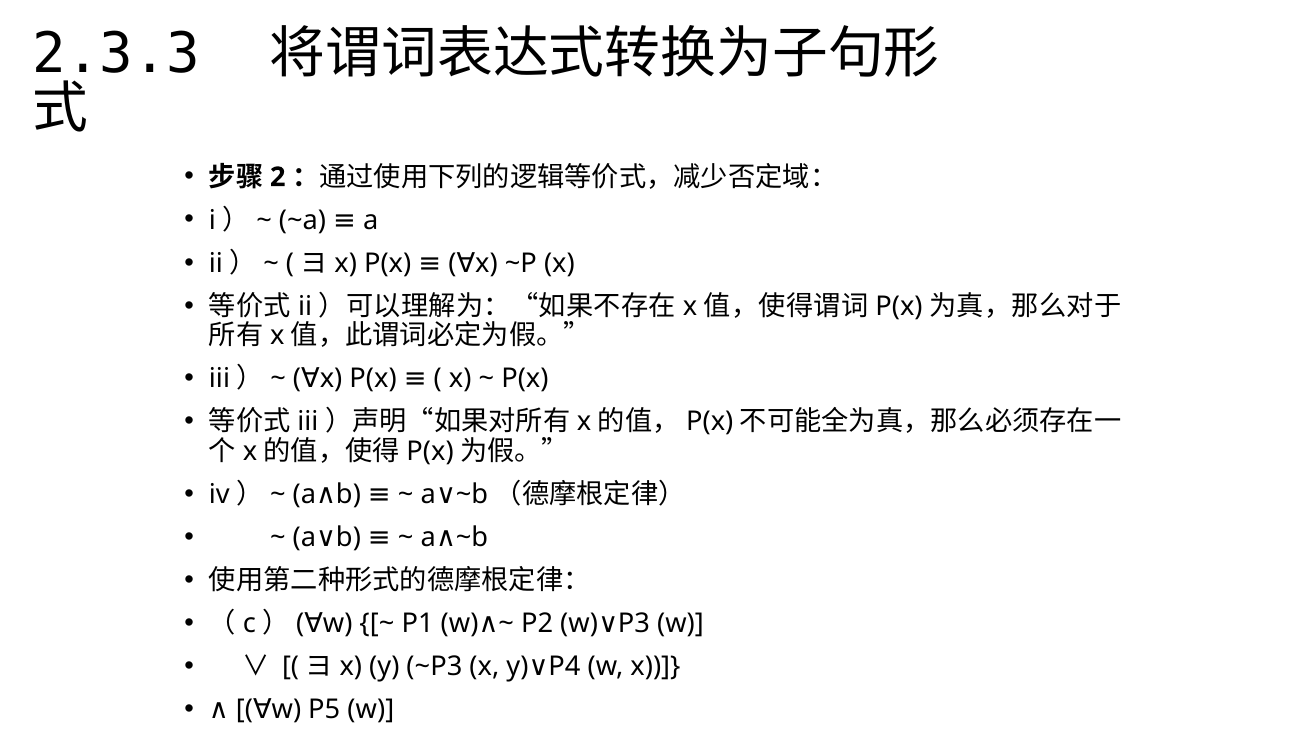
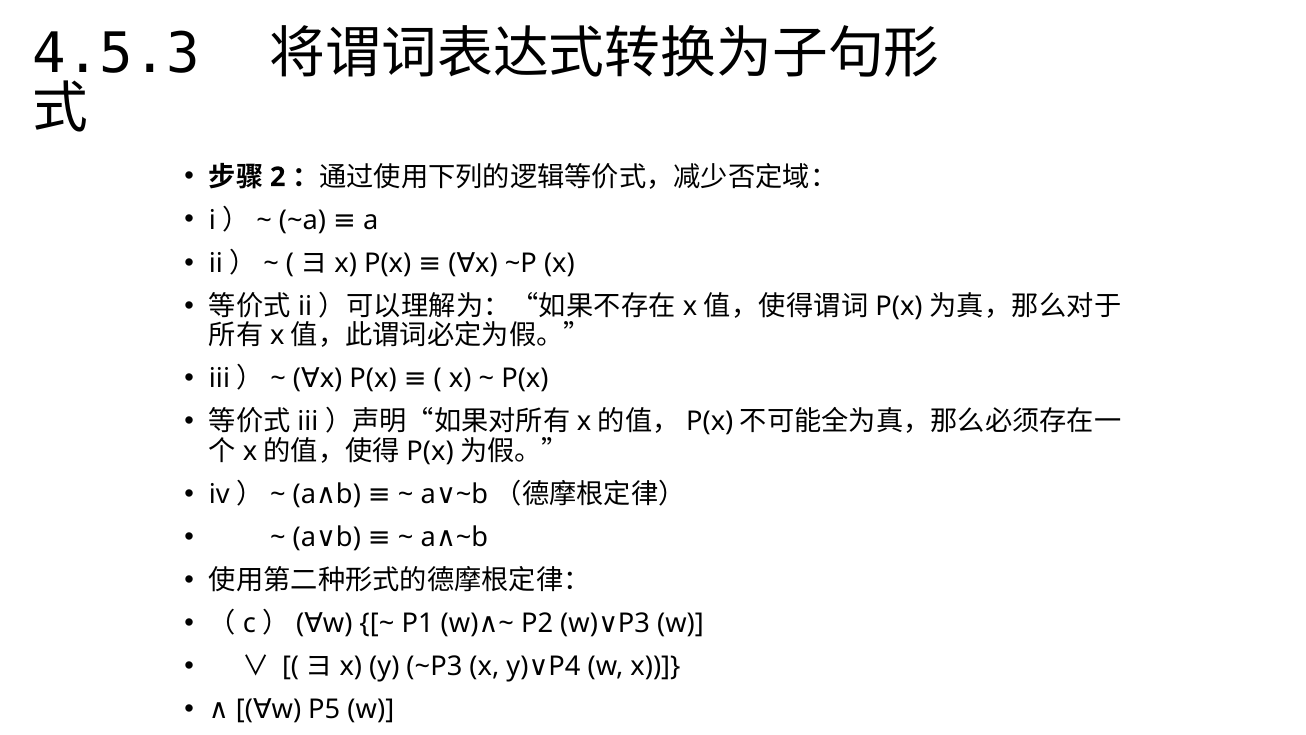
2.3.3: 2.3.3 -> 4.5.3
